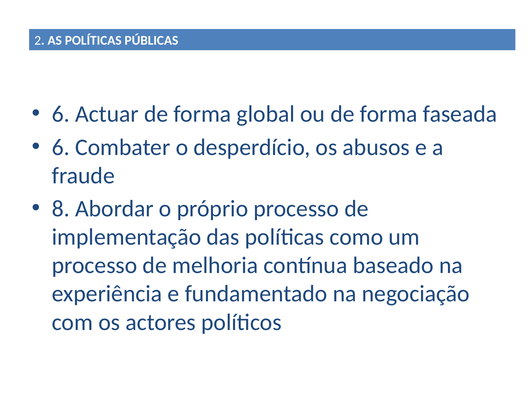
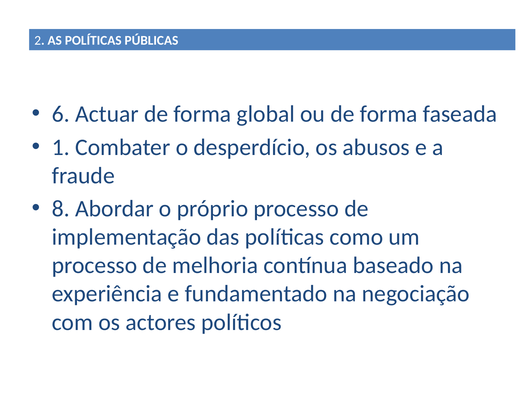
6 at (61, 147): 6 -> 1
